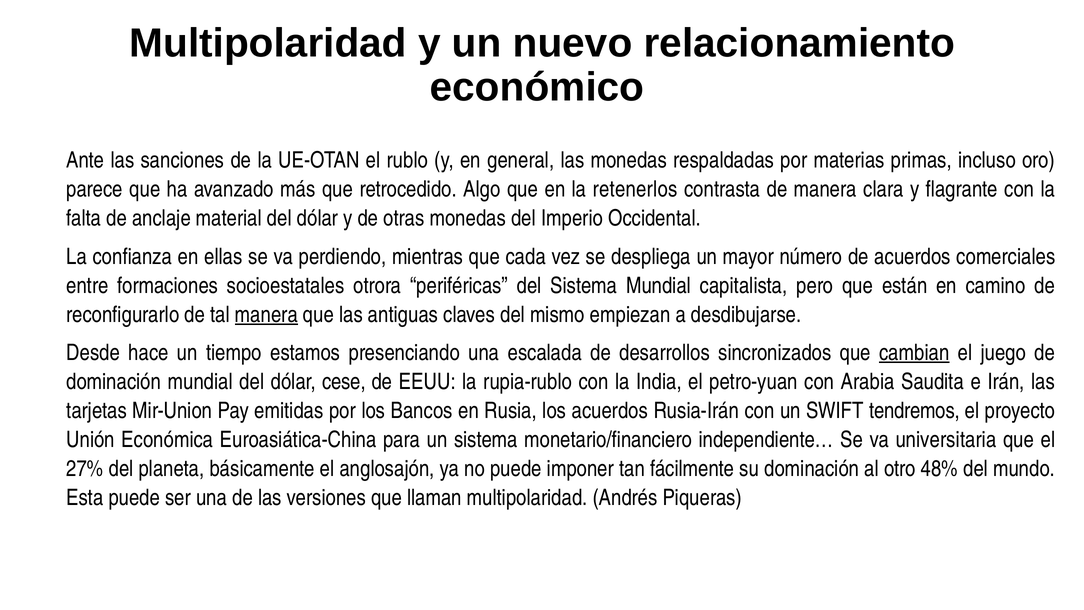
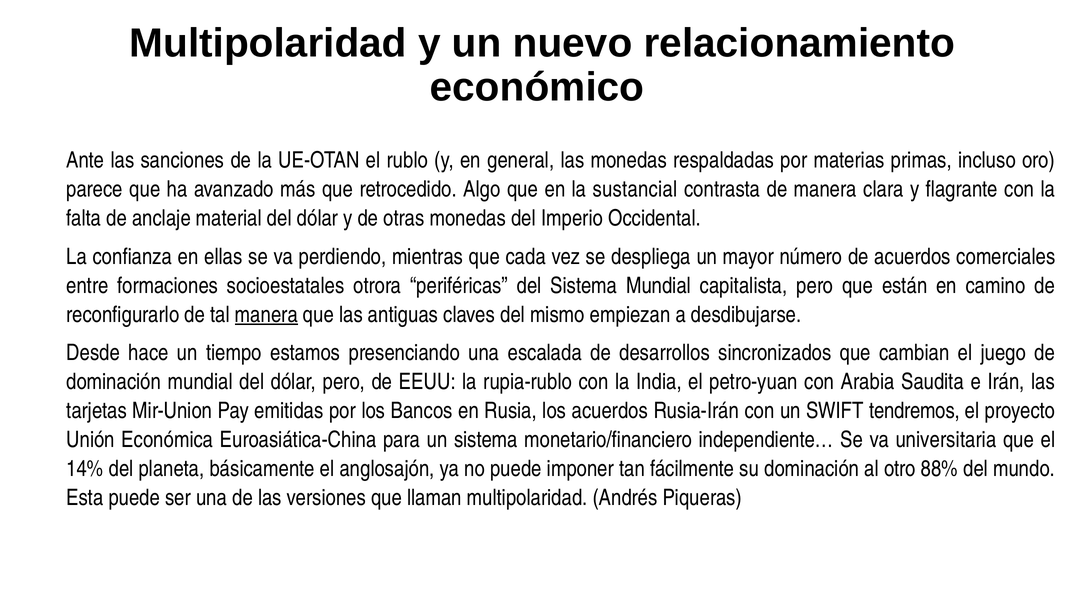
retenerlos: retenerlos -> sustancial
cambian underline: present -> none
dólar cese: cese -> pero
27%: 27% -> 14%
48%: 48% -> 88%
